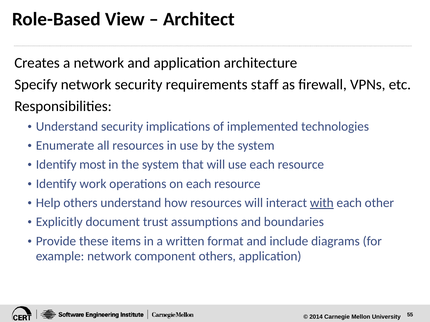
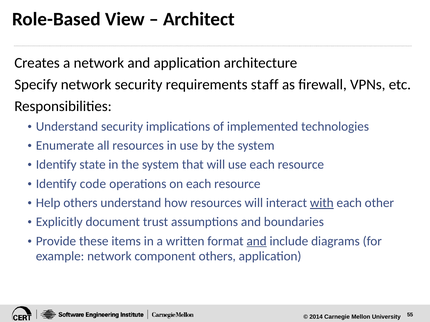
most: most -> state
work: work -> code
and at (257, 241) underline: none -> present
